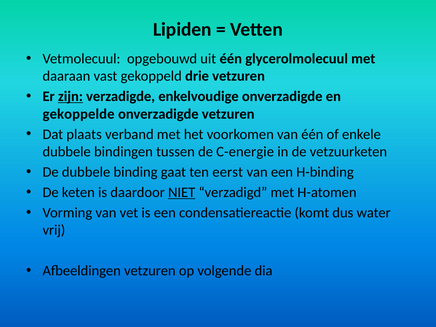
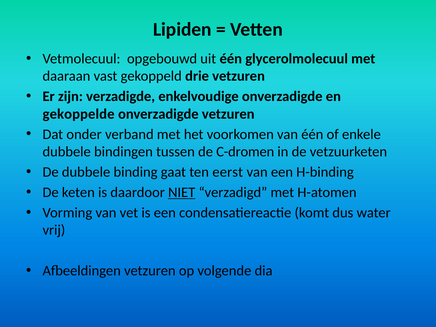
zijn underline: present -> none
plaats: plaats -> onder
C-energie: C-energie -> C-dromen
